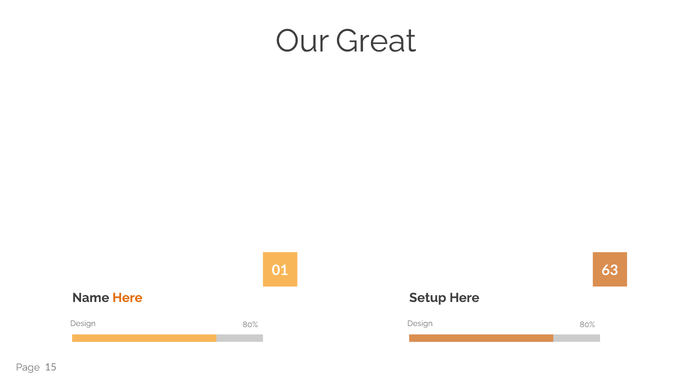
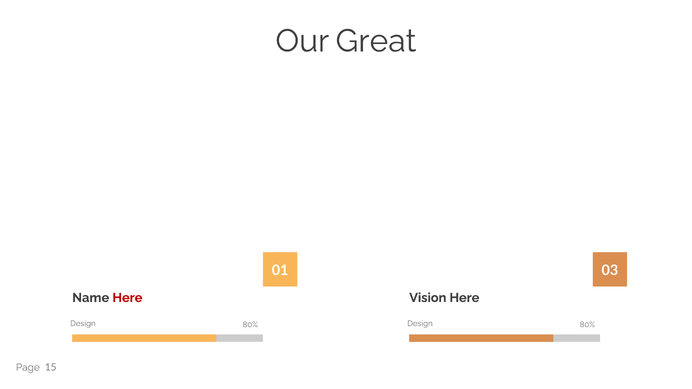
63: 63 -> 03
Here at (127, 298) colour: orange -> red
Setup: Setup -> Vision
